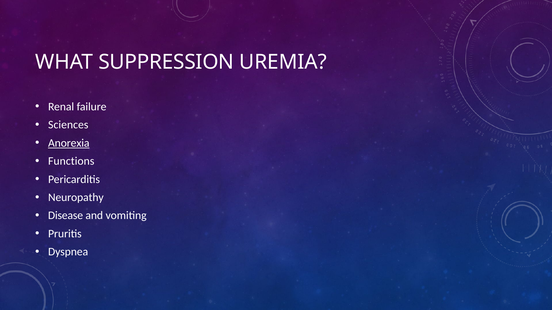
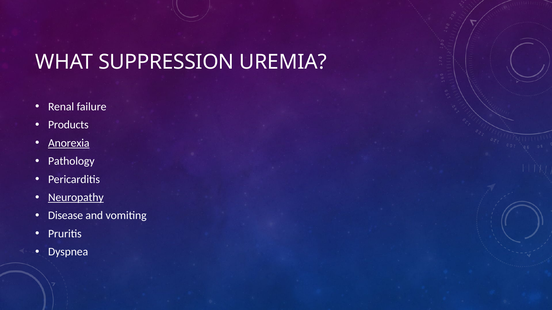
Sciences: Sciences -> Products
Functions: Functions -> Pathology
Neuropathy underline: none -> present
